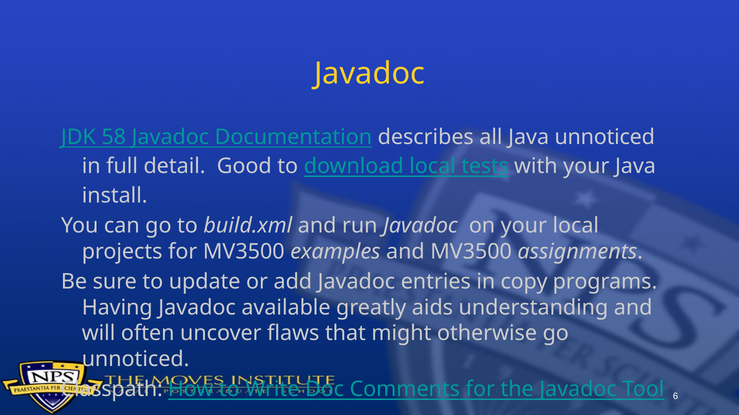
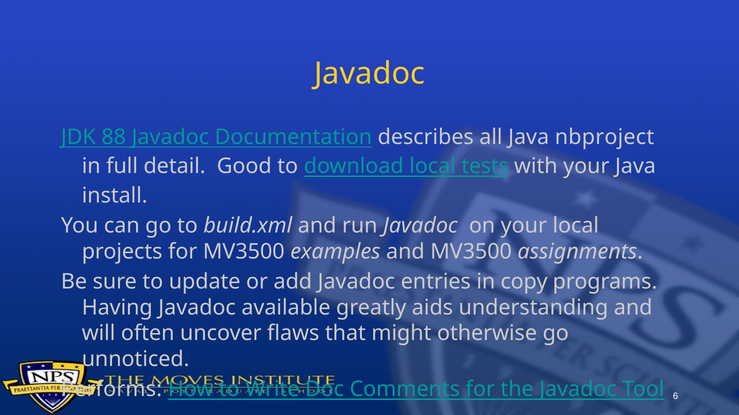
58: 58 -> 88
Java unnoticed: unnoticed -> nbproject
Classpath: Classpath -> Performs
